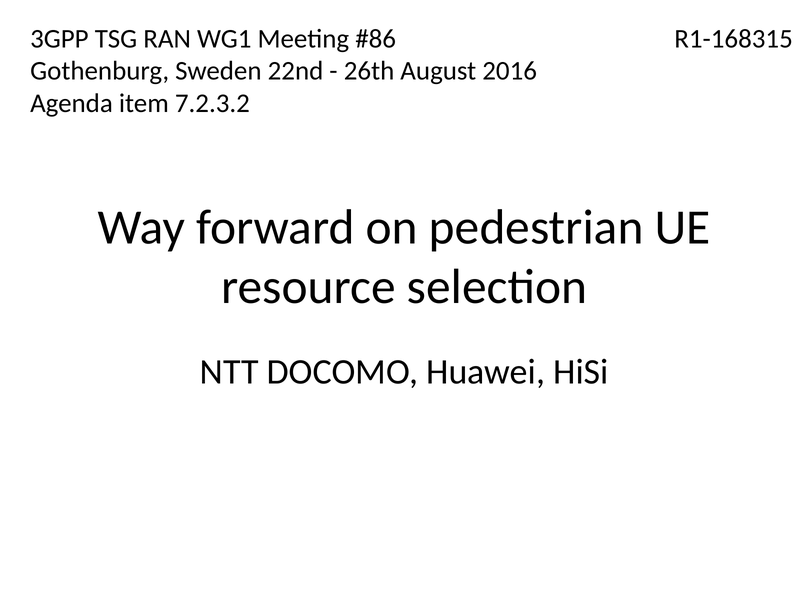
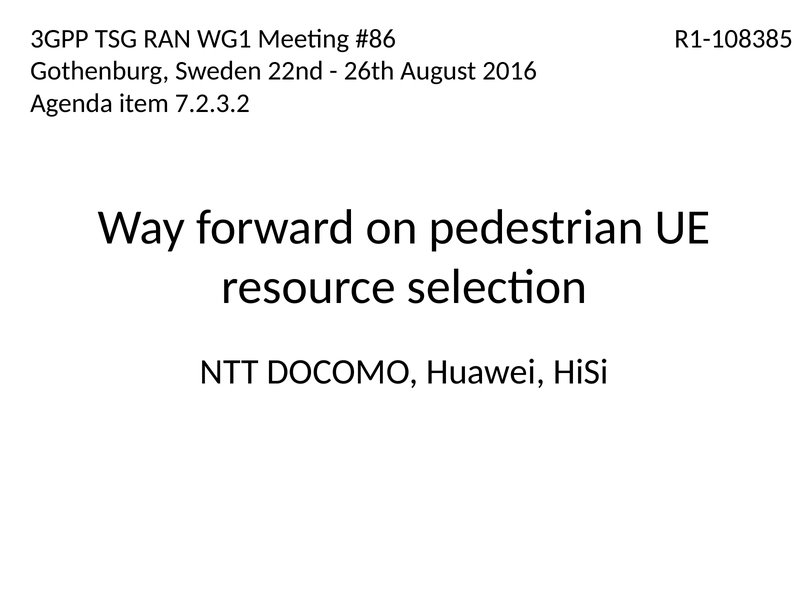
R1-168315: R1-168315 -> R1-108385
